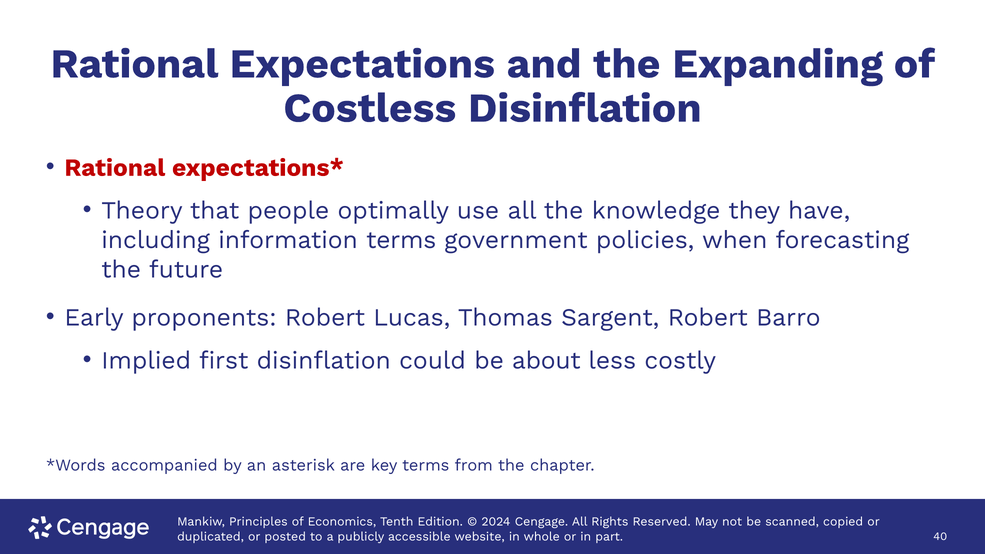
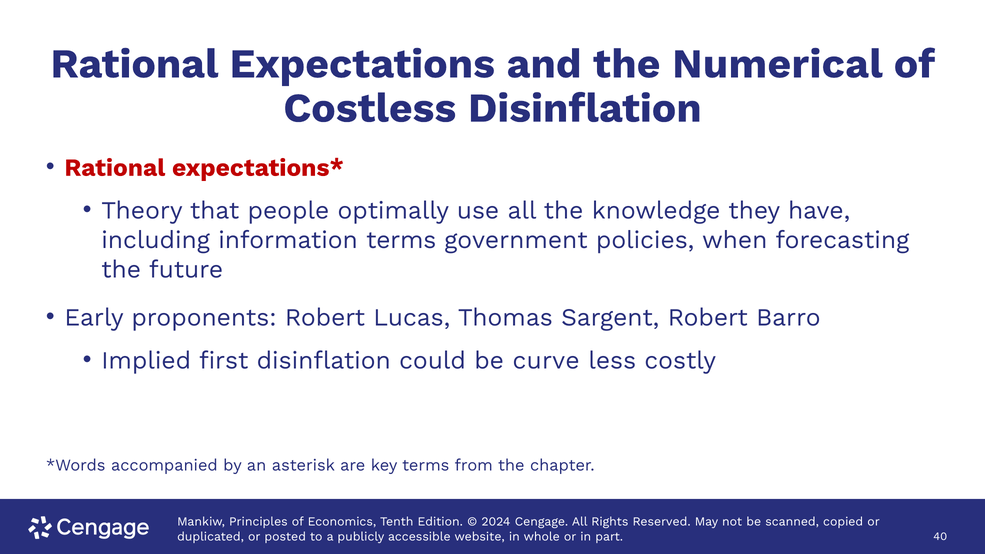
Expanding: Expanding -> Numerical
about: about -> curve
